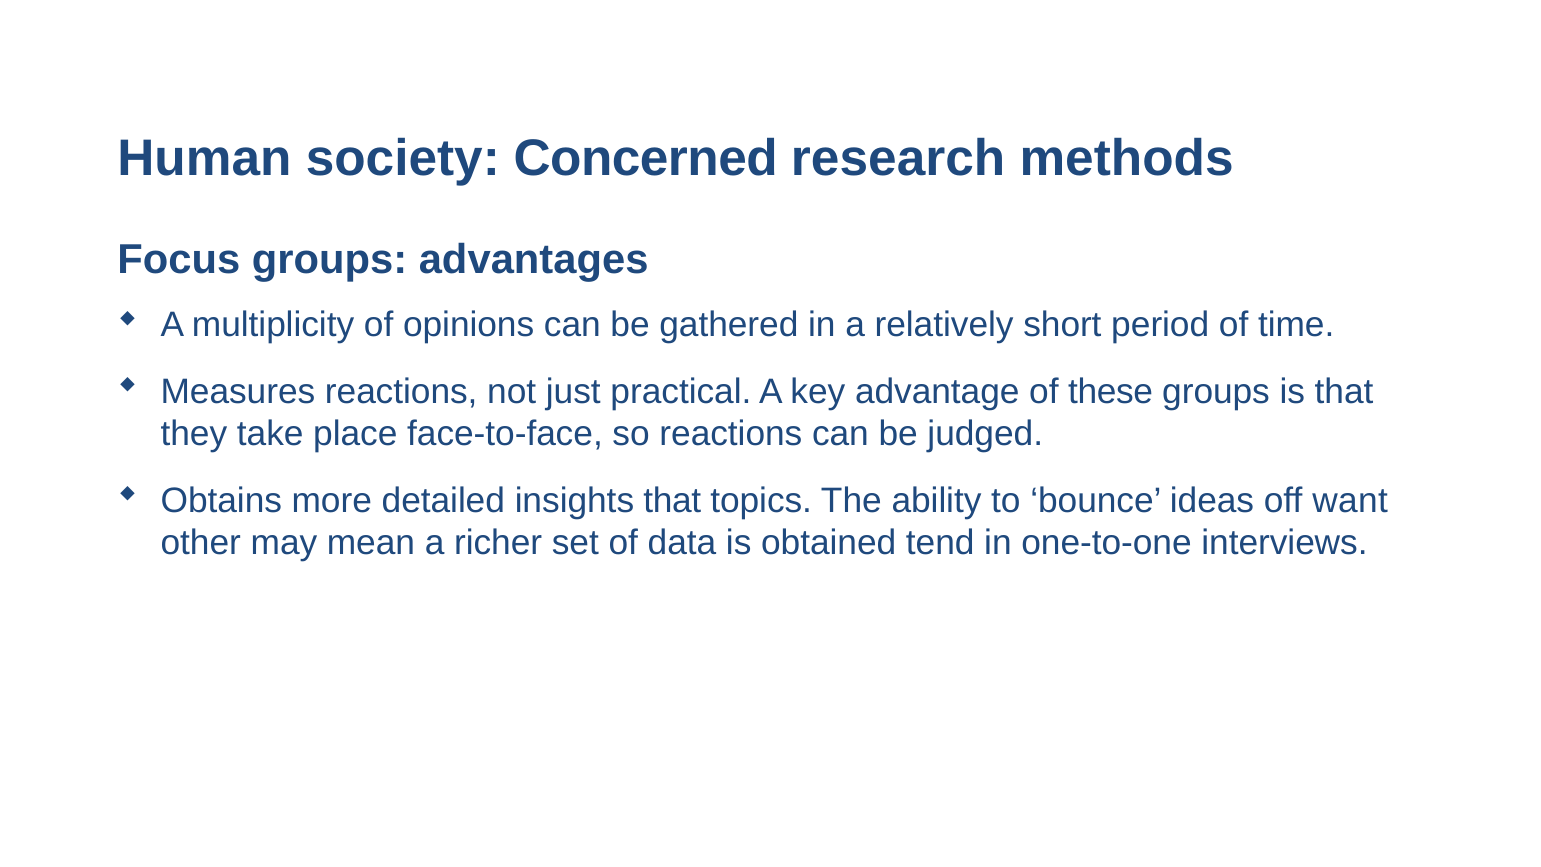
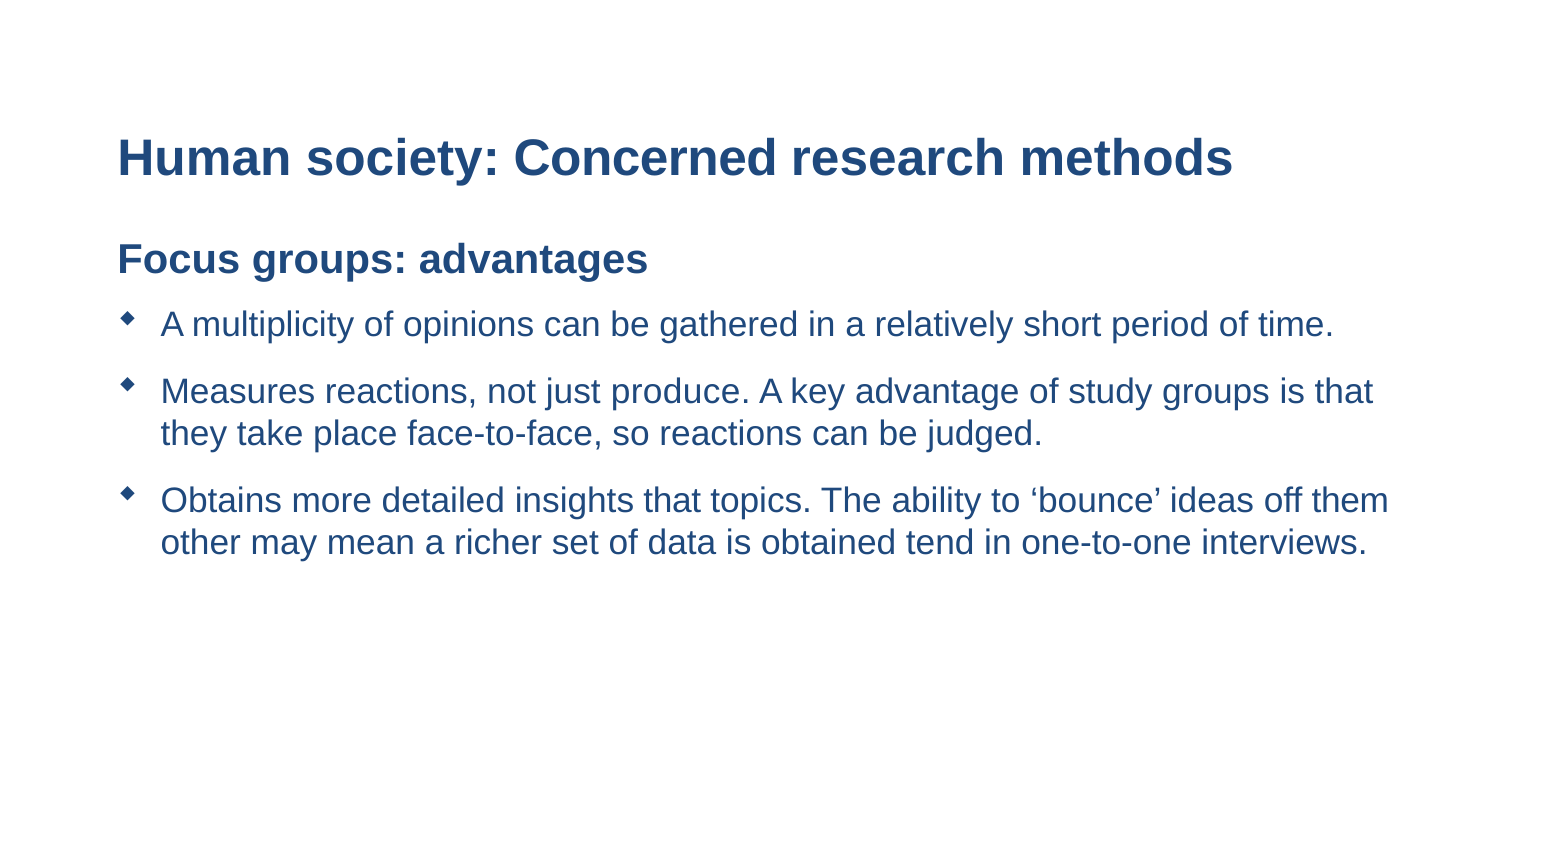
practical: practical -> produce
these: these -> study
want: want -> them
